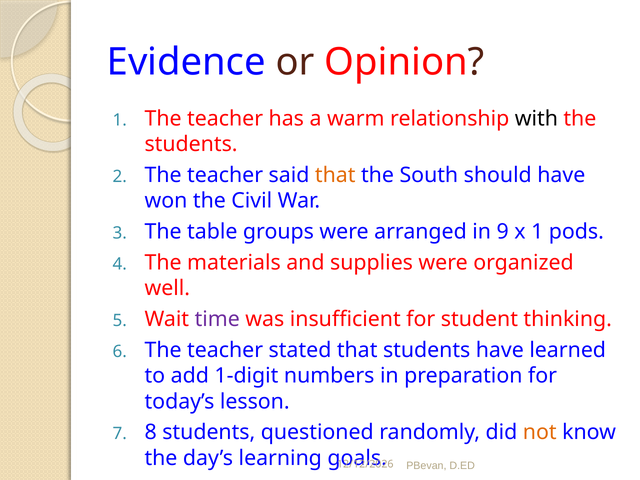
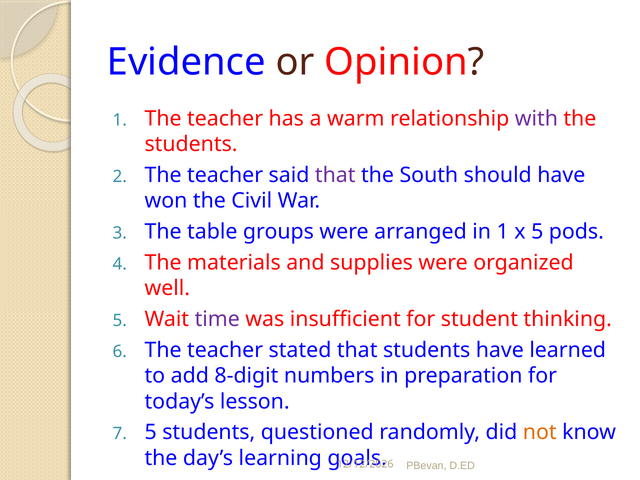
with colour: black -> purple
that at (335, 175) colour: orange -> purple
in 9: 9 -> 1
x 1: 1 -> 5
1-digit: 1-digit -> 8-digit
8 at (151, 432): 8 -> 5
